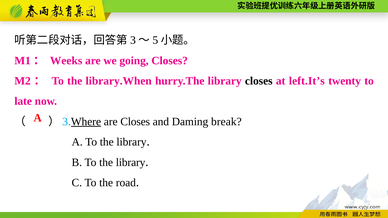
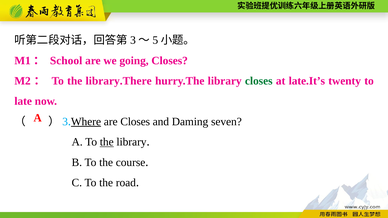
Weeks: Weeks -> School
library.When: library.When -> library.There
closes at (259, 81) colour: black -> green
left.It’s: left.It’s -> late.It’s
break: break -> seven
the at (107, 142) underline: none -> present
B To the library: library -> course
